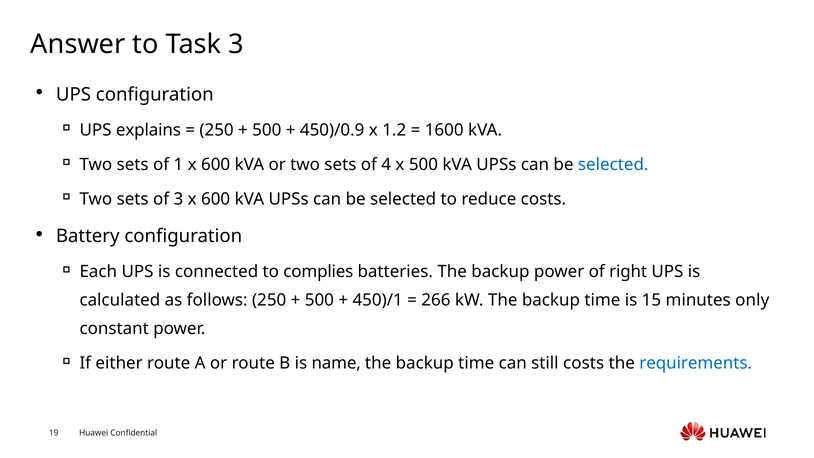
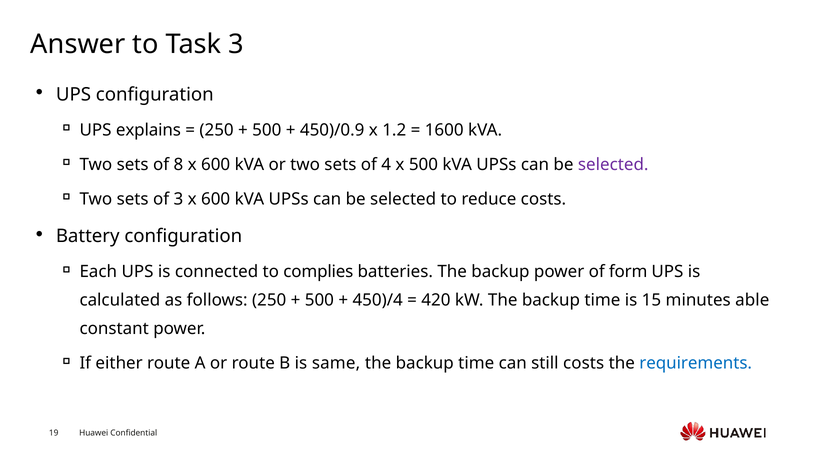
1: 1 -> 8
selected at (613, 164) colour: blue -> purple
right: right -> form
450)/1: 450)/1 -> 450)/4
266: 266 -> 420
only: only -> able
name: name -> same
